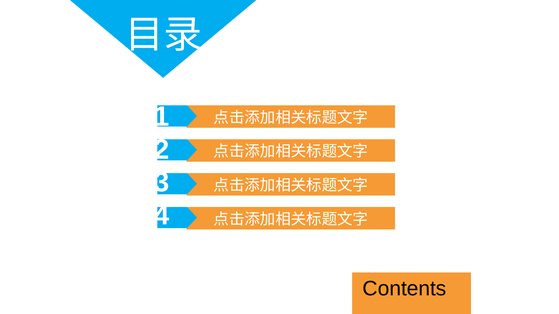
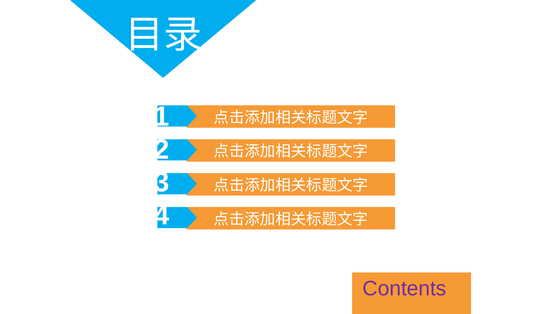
Contents colour: black -> purple
